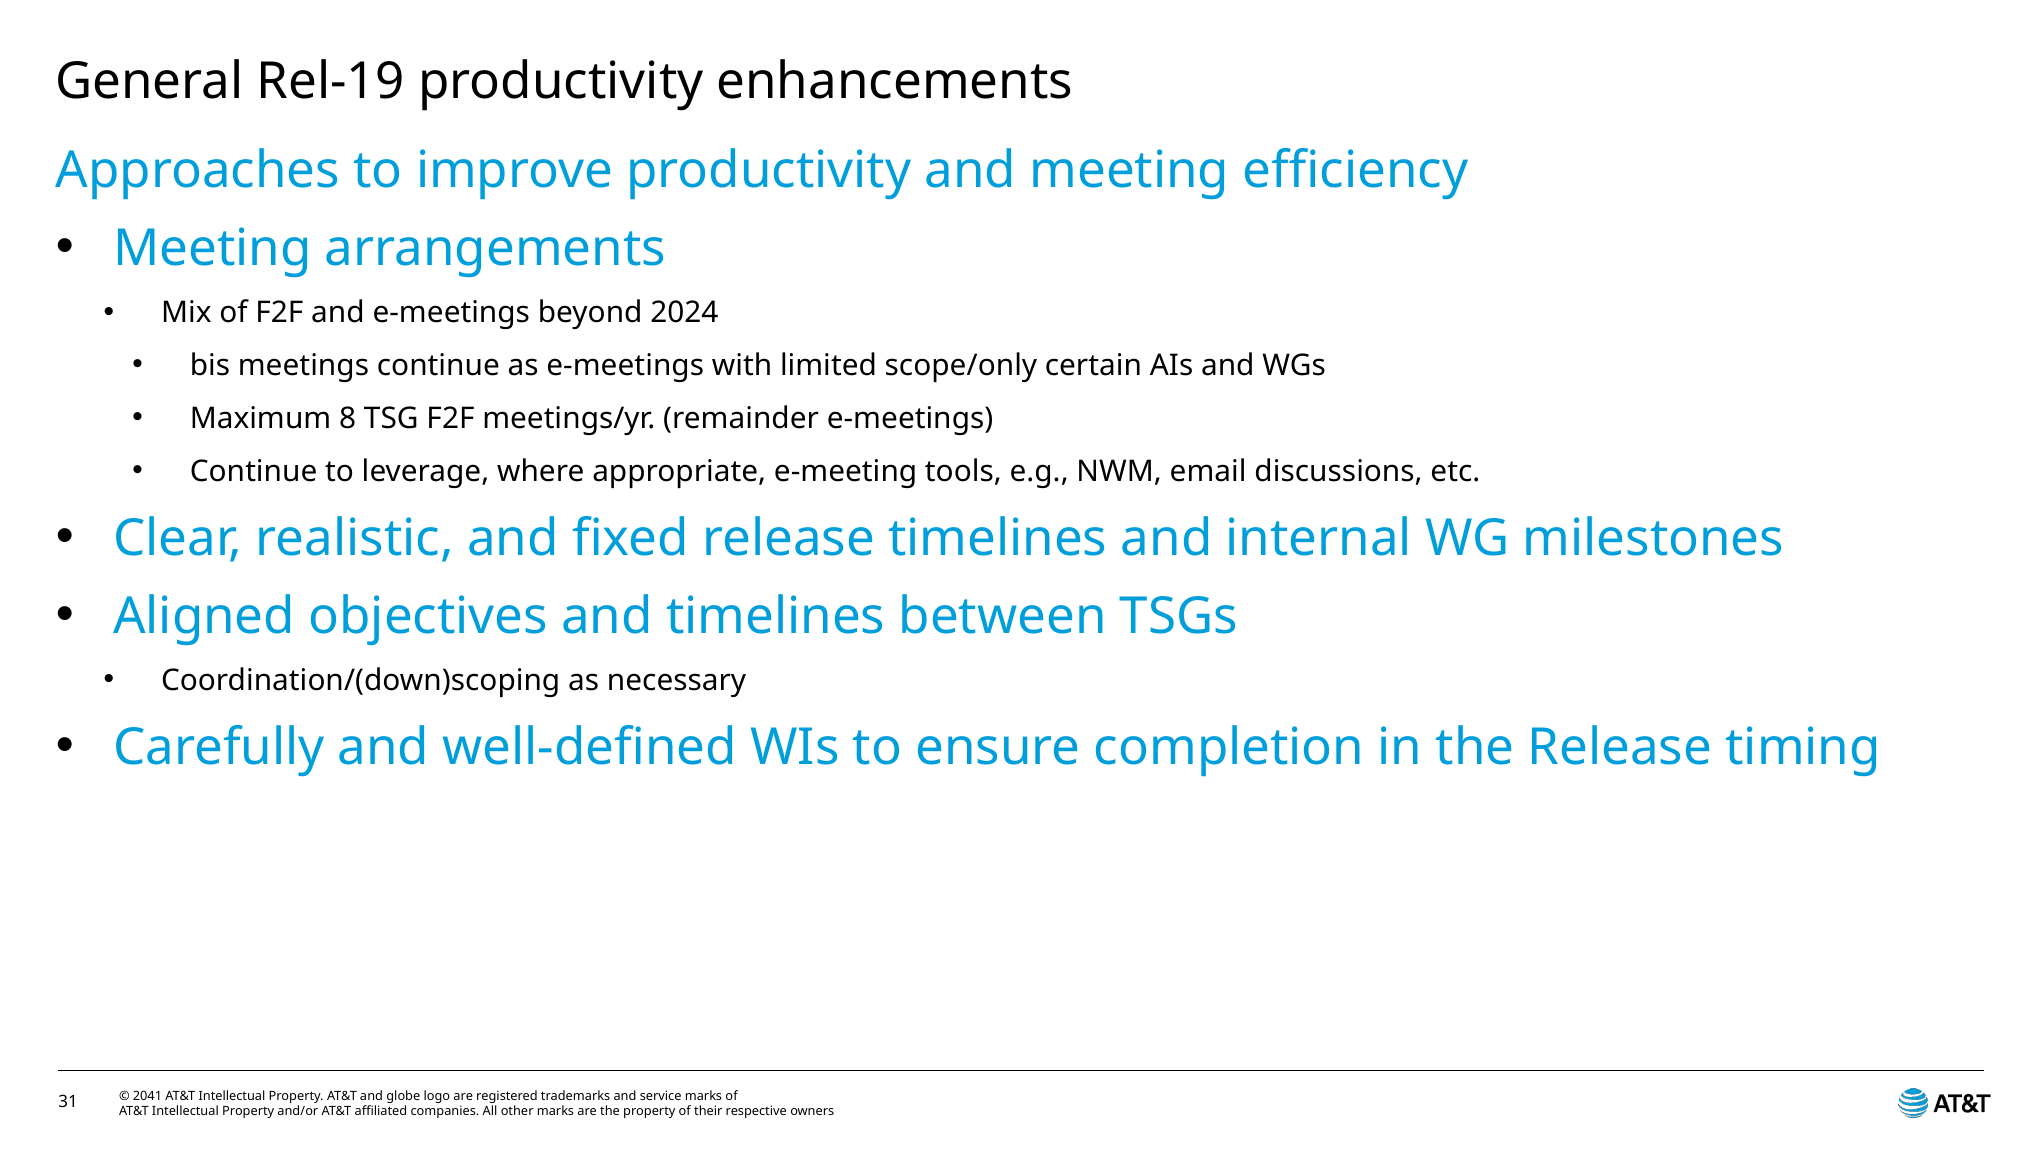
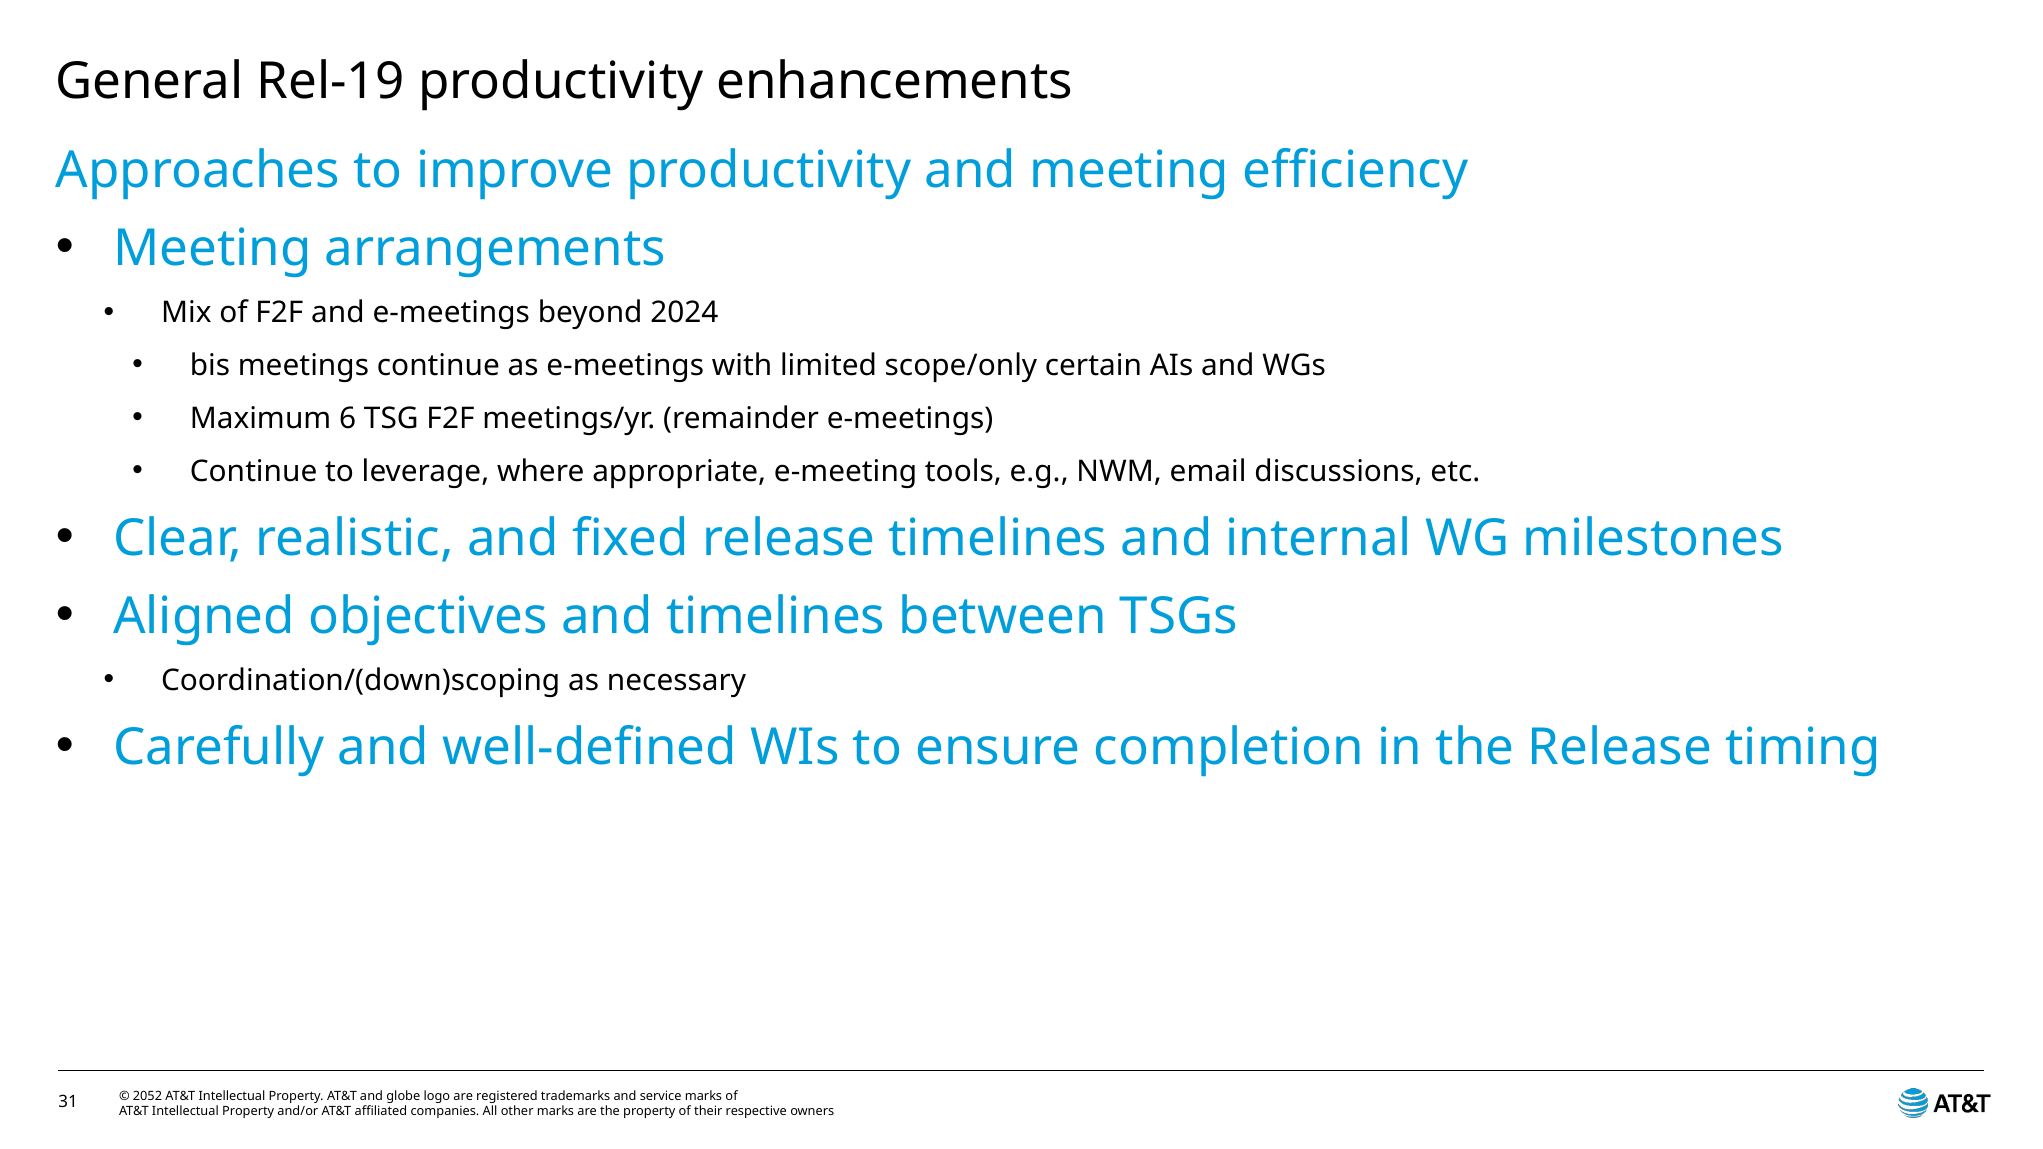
8: 8 -> 6
2041: 2041 -> 2052
